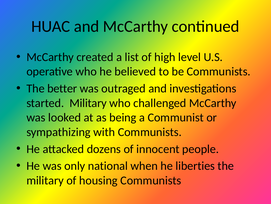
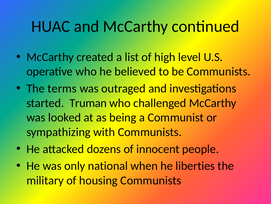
better: better -> terms
started Military: Military -> Truman
